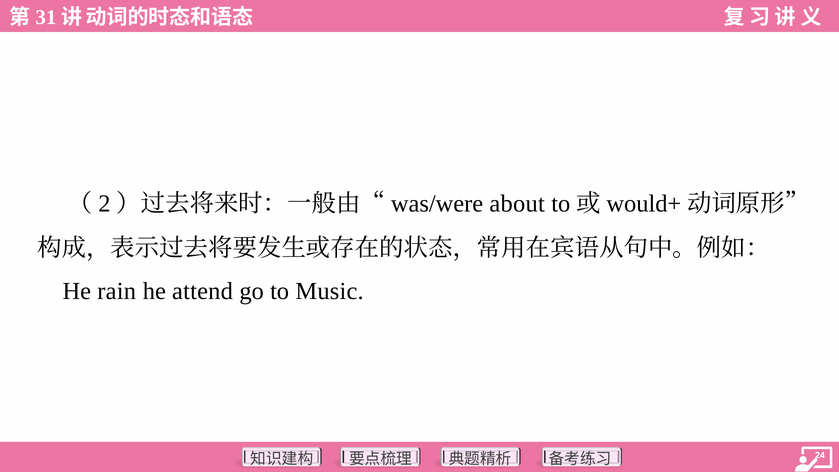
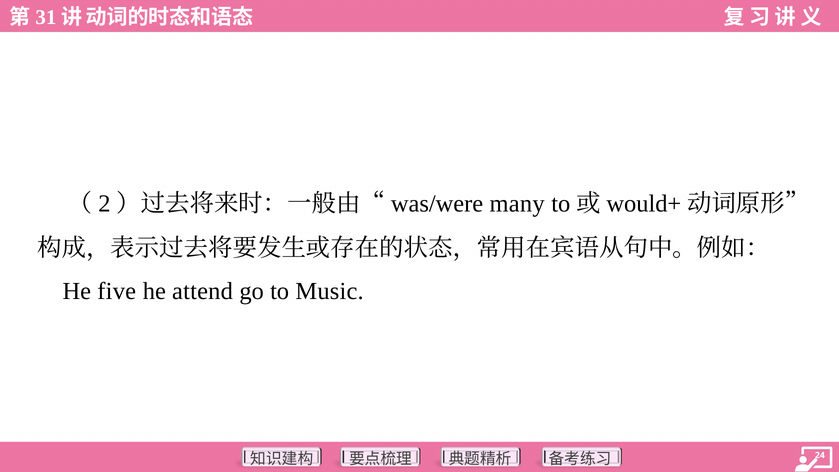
about: about -> many
rain: rain -> five
